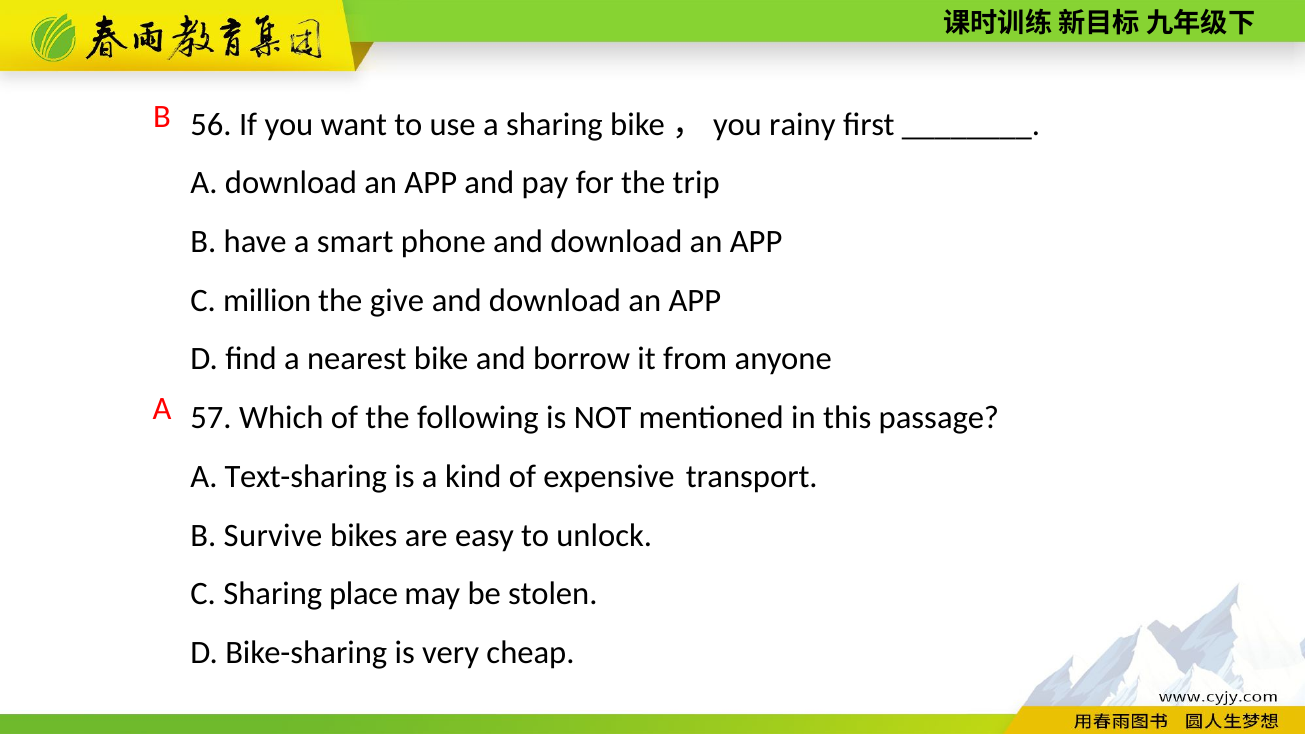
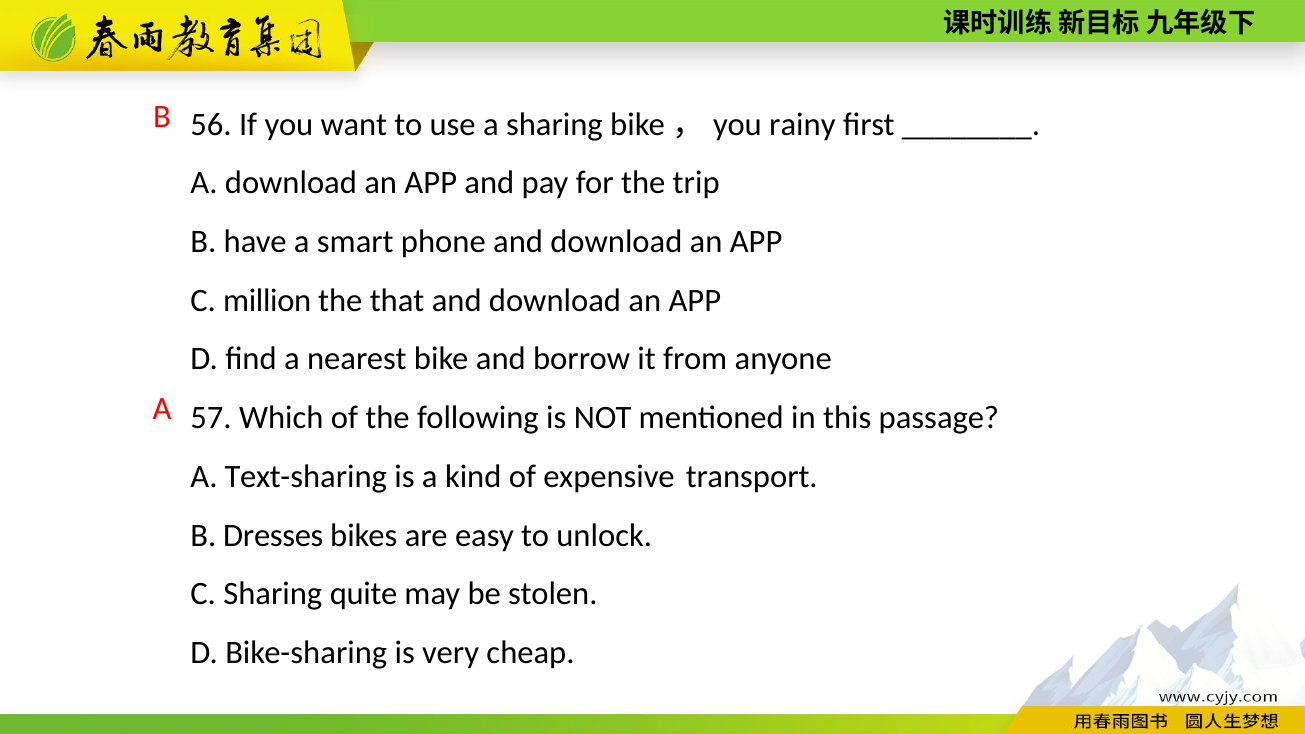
give: give -> that
Survive: Survive -> Dresses
place: place -> quite
